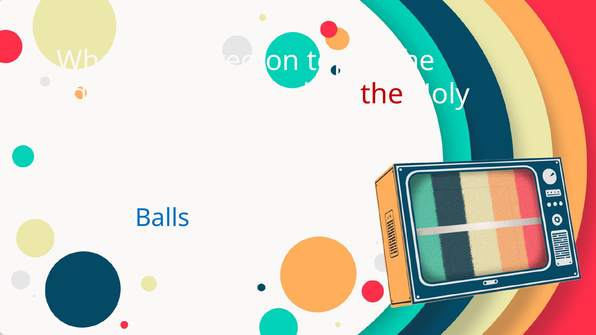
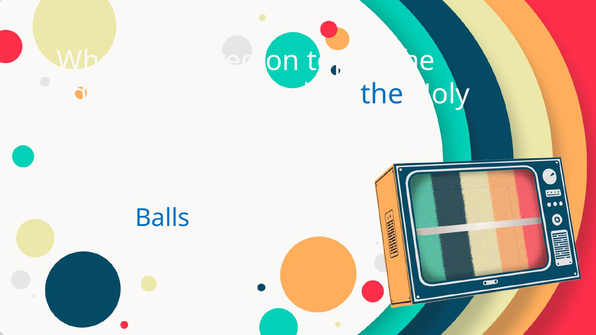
the at (382, 94) colour: red -> blue
